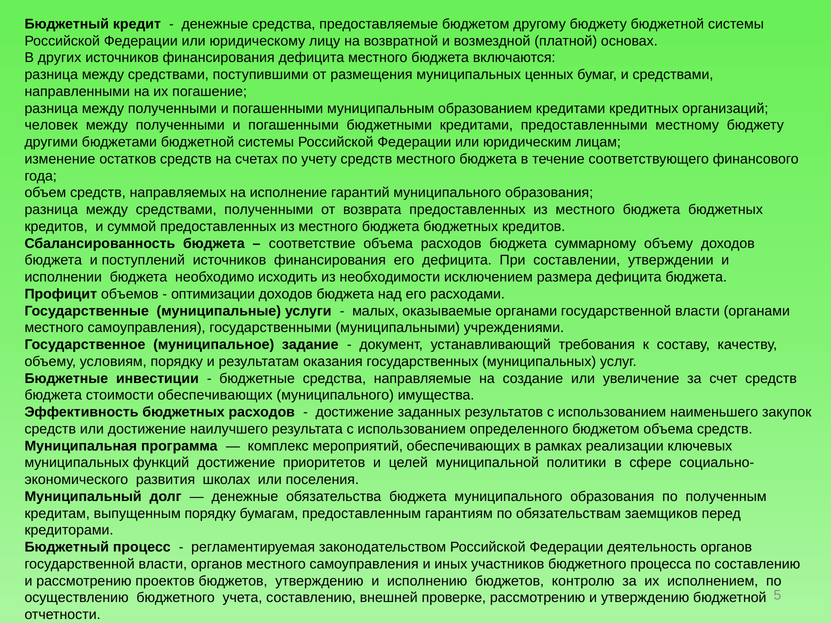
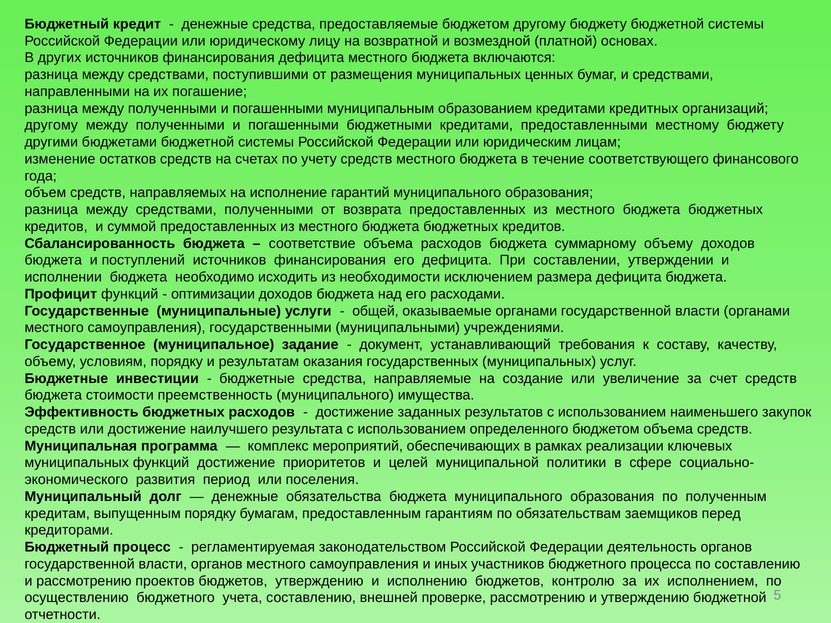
человек at (51, 125): человек -> другому
Профицит объемов: объемов -> функций
малых: малых -> общей
стоимости обеспечивающих: обеспечивающих -> преемственность
школах: школах -> период
